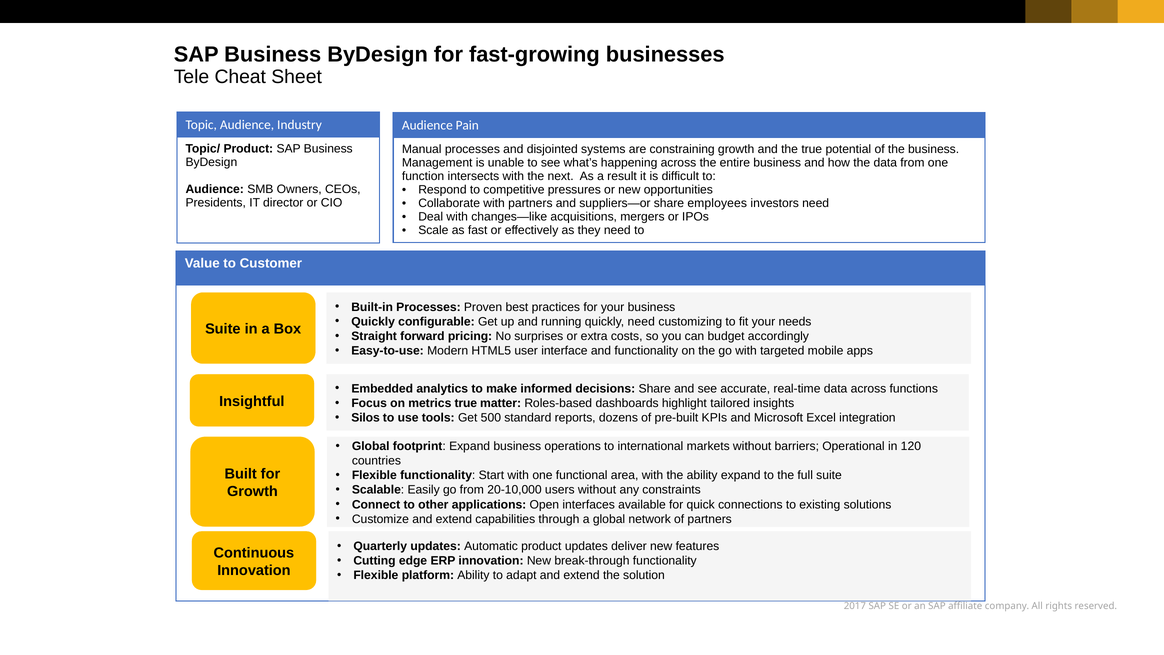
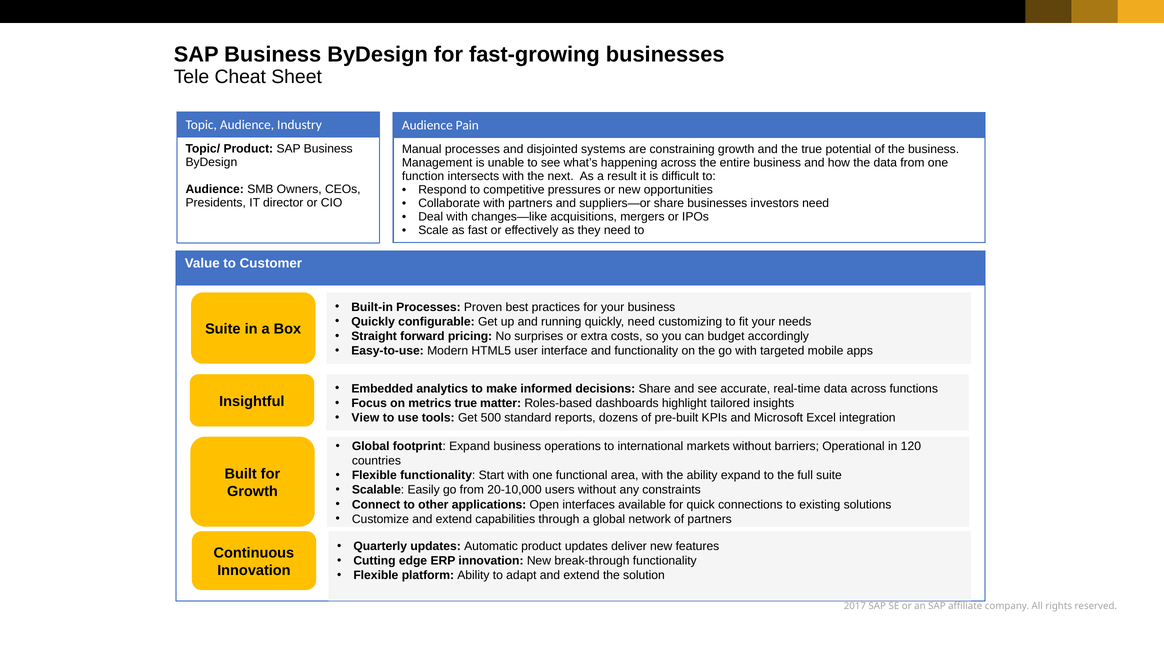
share employees: employees -> businesses
Silos: Silos -> View
